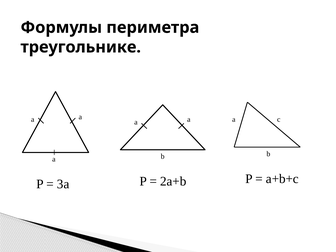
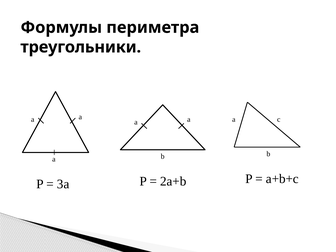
треугольнике: треугольнике -> треугольники
